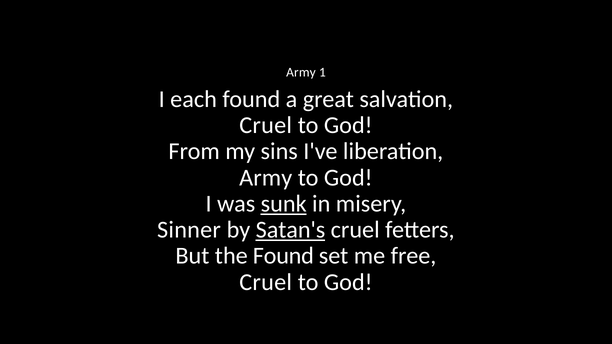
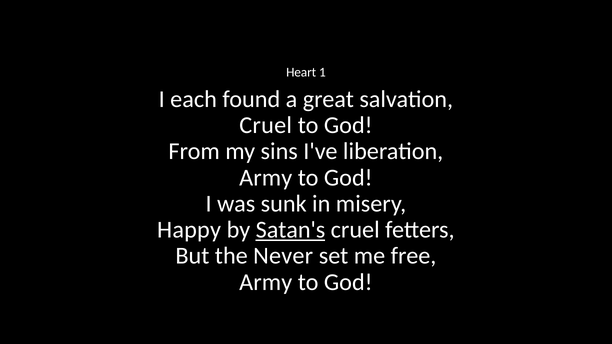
Army at (301, 73): Army -> Heart
sunk underline: present -> none
Sinner: Sinner -> Happy
the Found: Found -> Never
Cruel at (266, 282): Cruel -> Army
